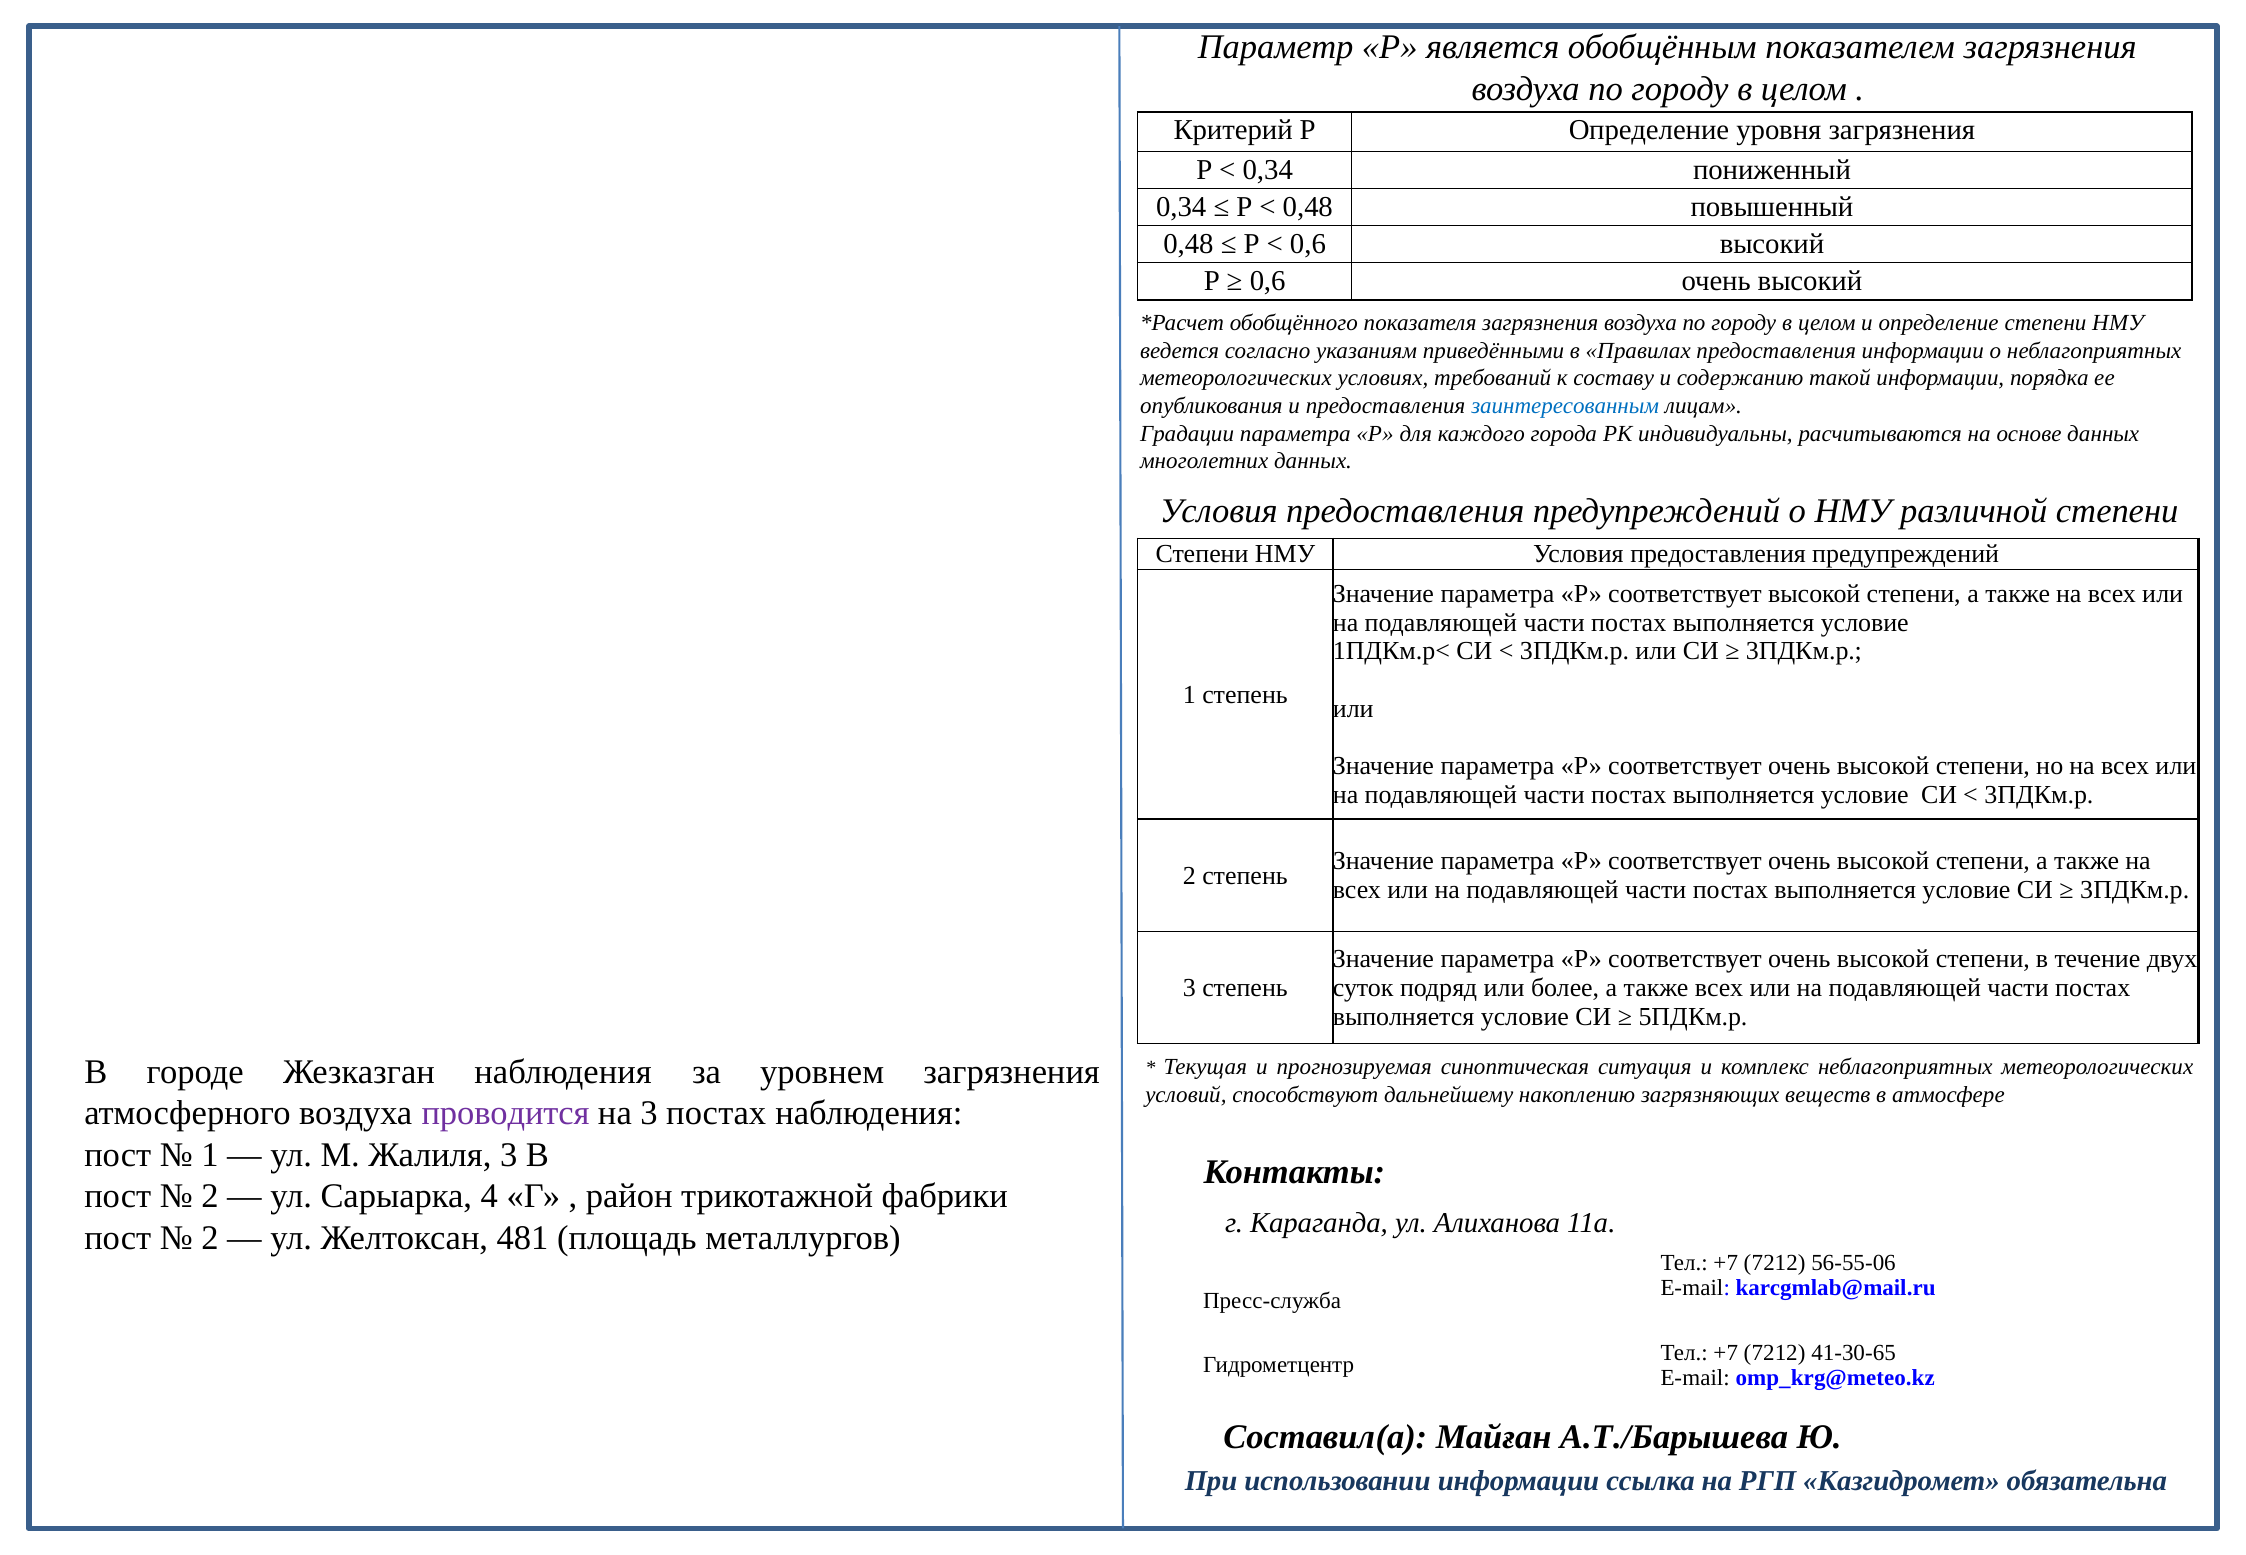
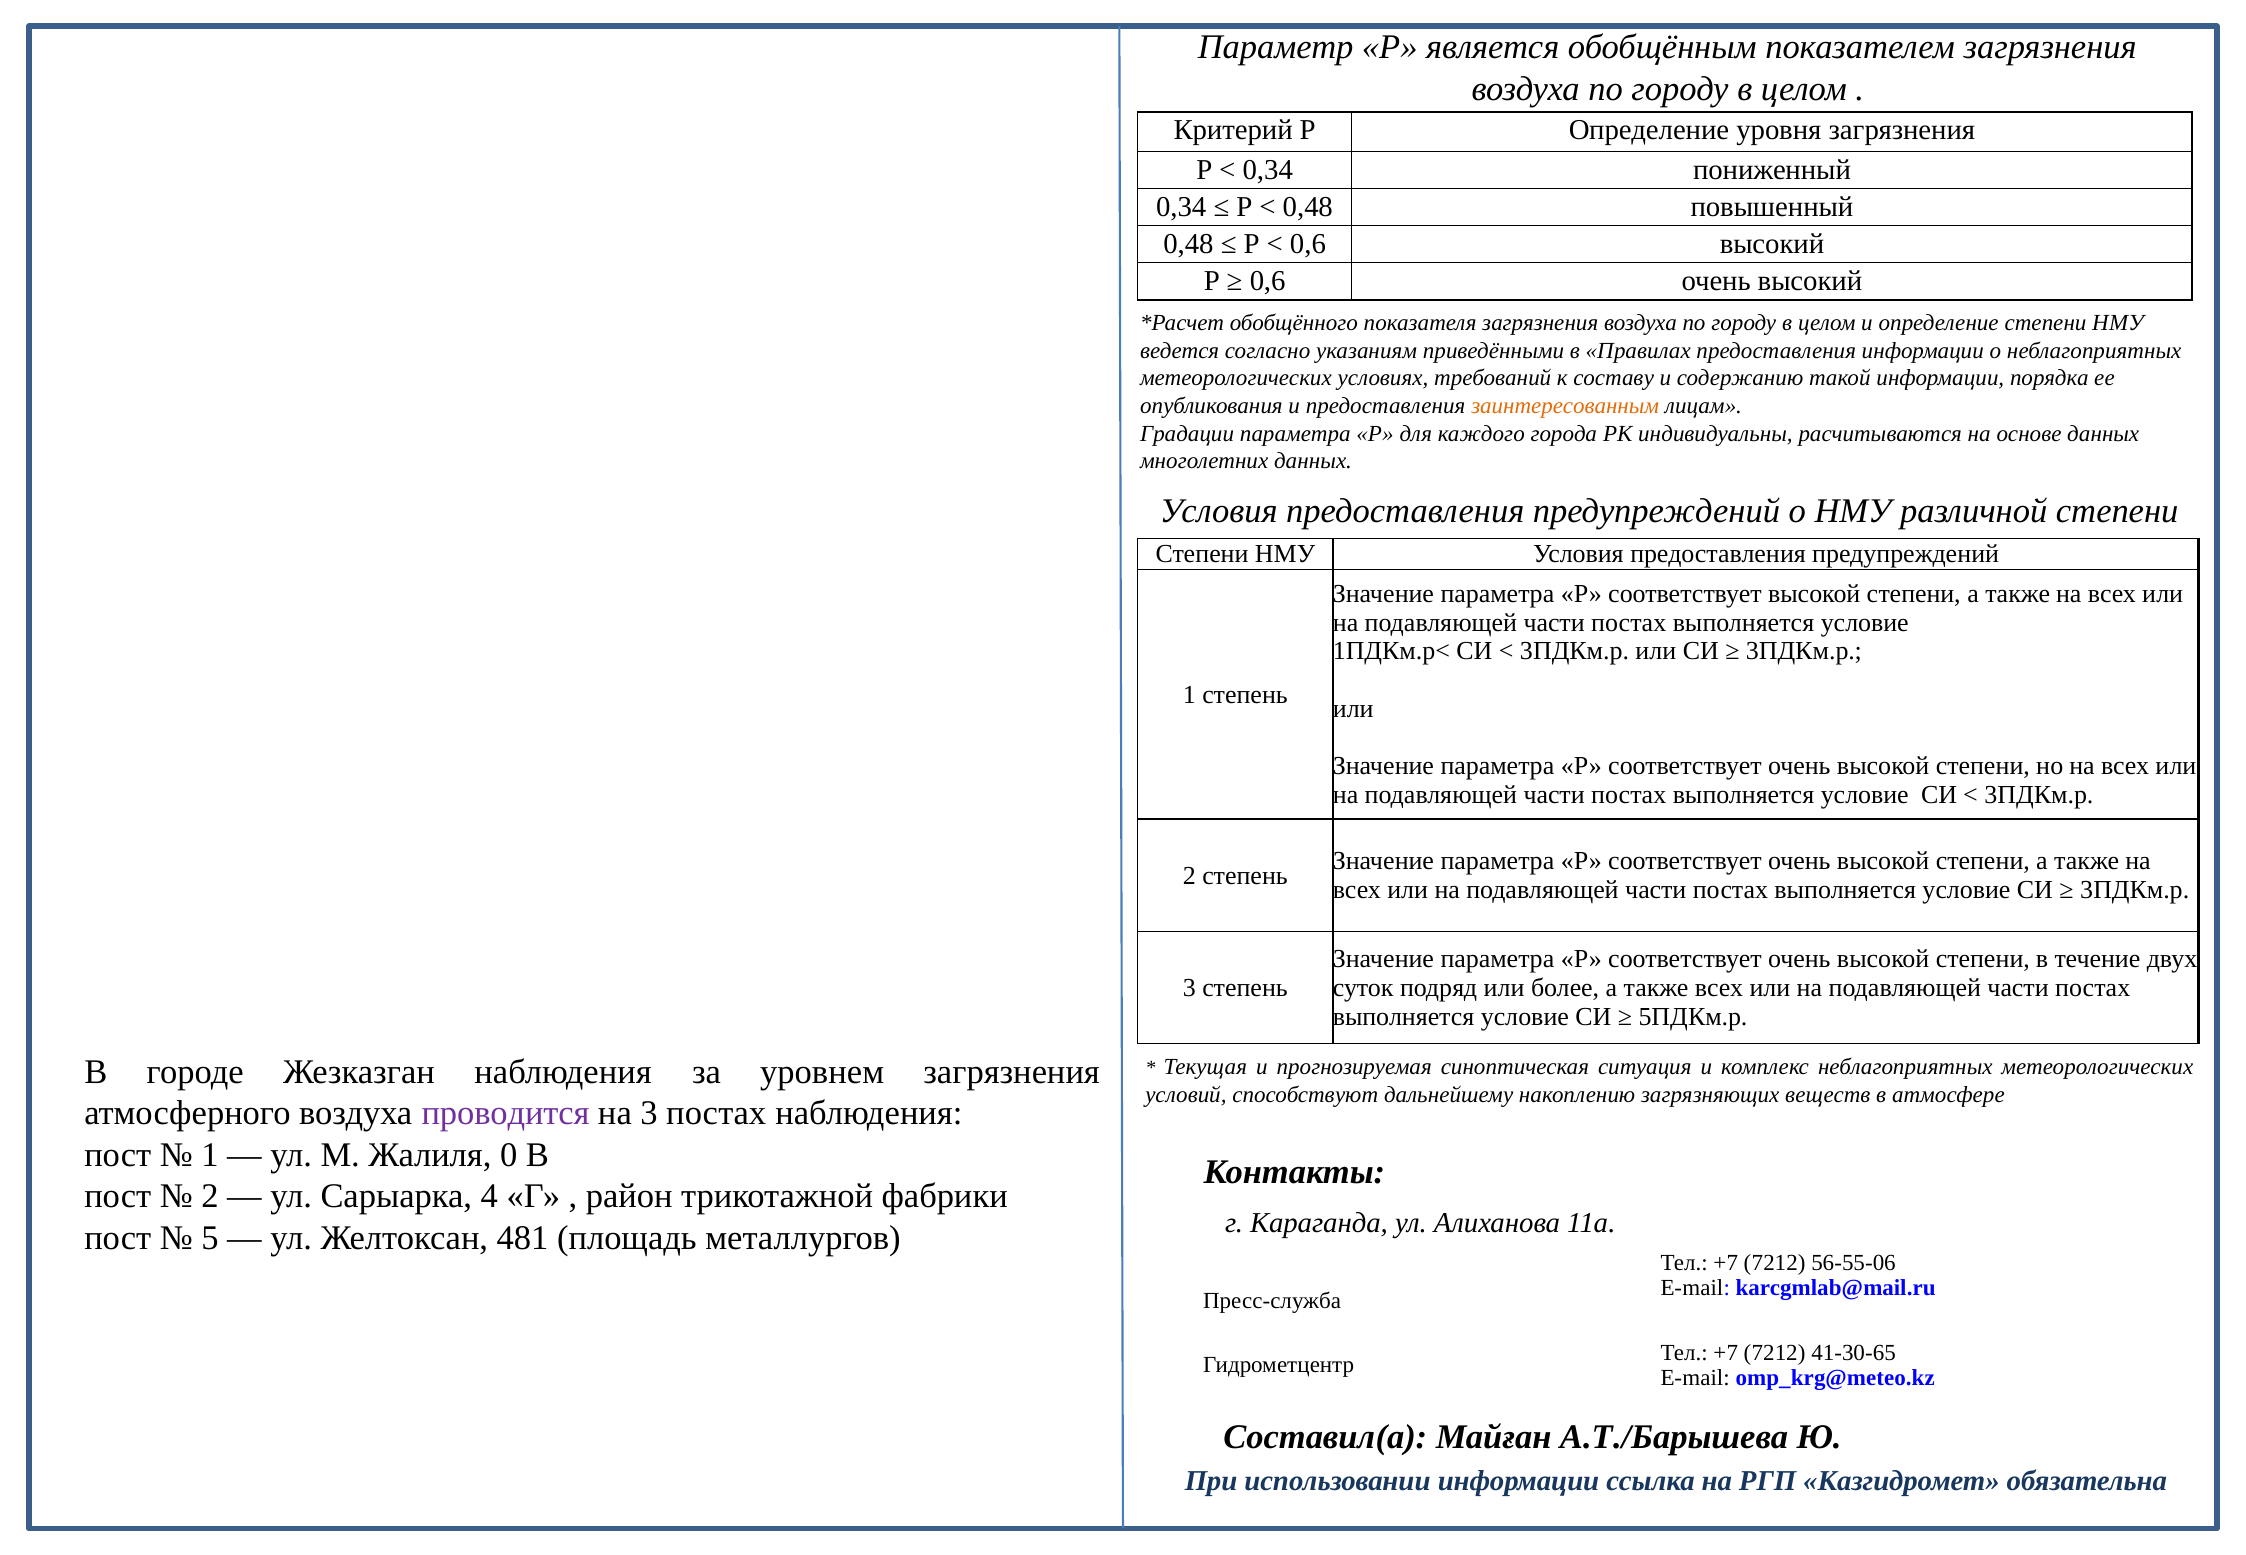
заинтересованным colour: blue -> orange
Жалиля 3: 3 -> 0
2 at (210, 1238): 2 -> 5
